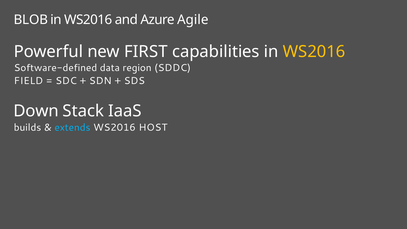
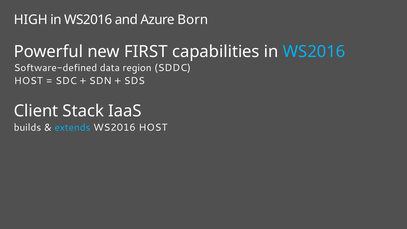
BLOB: BLOB -> HIGH
Agile: Agile -> Born
WS2016 at (314, 52) colour: yellow -> light blue
FIELD at (28, 81): FIELD -> HOST
Down: Down -> Client
